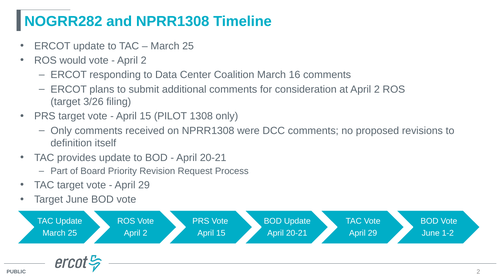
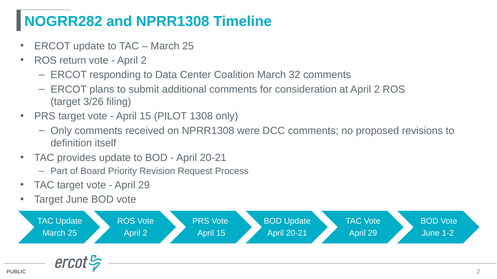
would: would -> return
16: 16 -> 32
